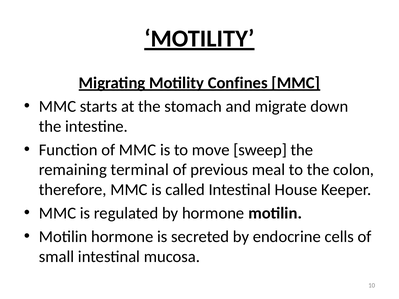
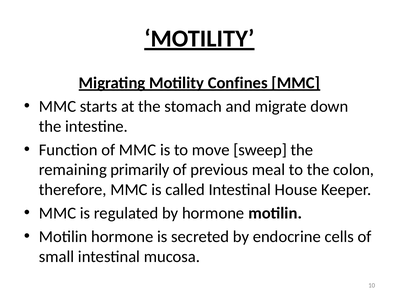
terminal: terminal -> primarily
